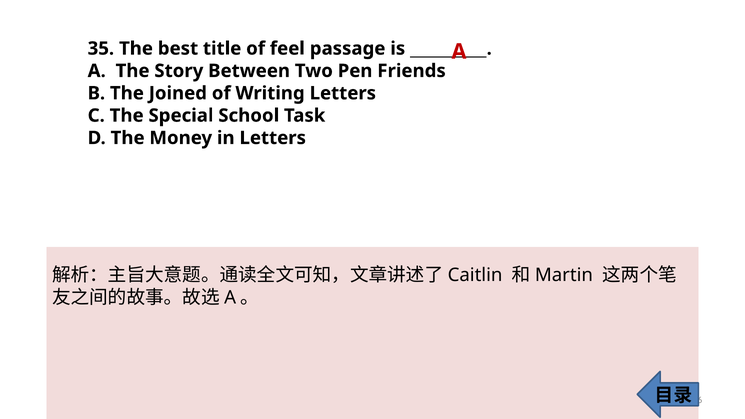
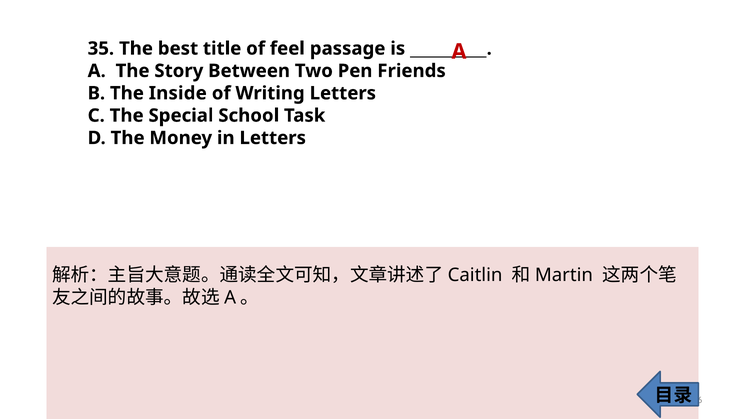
Joined: Joined -> Inside
